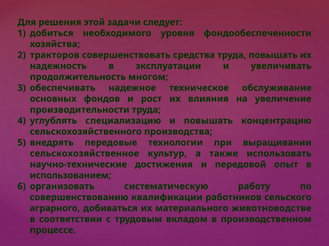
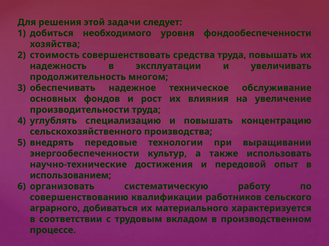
тракторов: тракторов -> стоимость
сельскохозяйственное: сельскохозяйственное -> энергообеспеченности
животноводстве: животноводстве -> характеризуется
